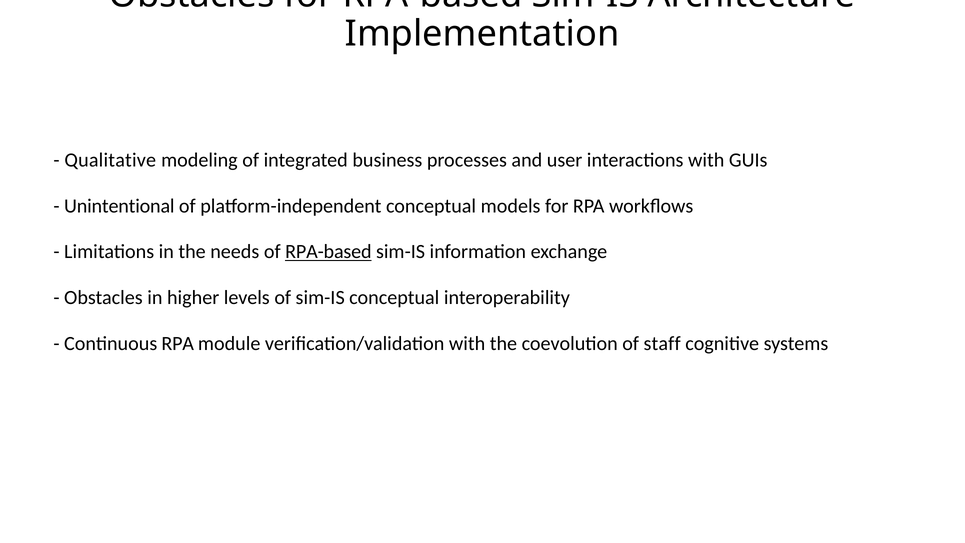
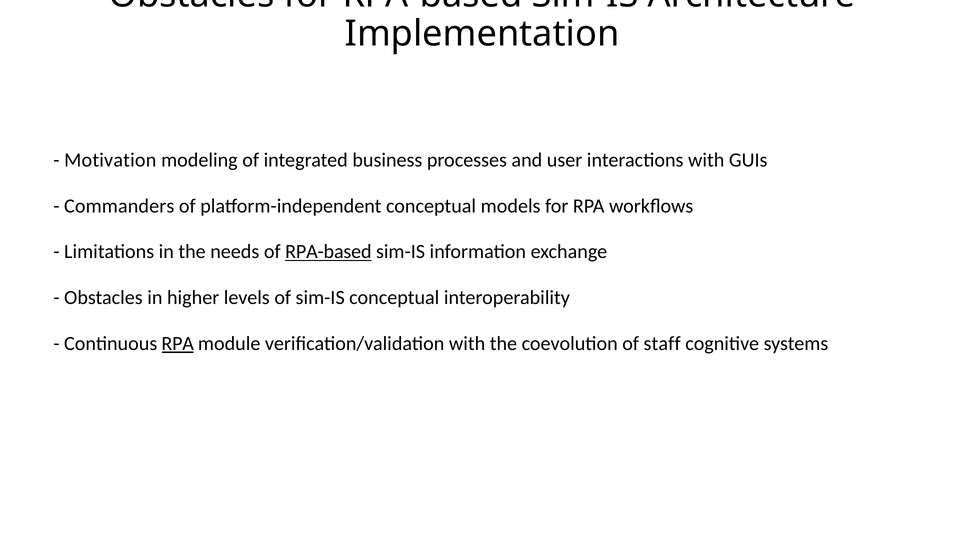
Qualitative: Qualitative -> Motivation
Unintentional: Unintentional -> Commanders
RPA at (178, 343) underline: none -> present
